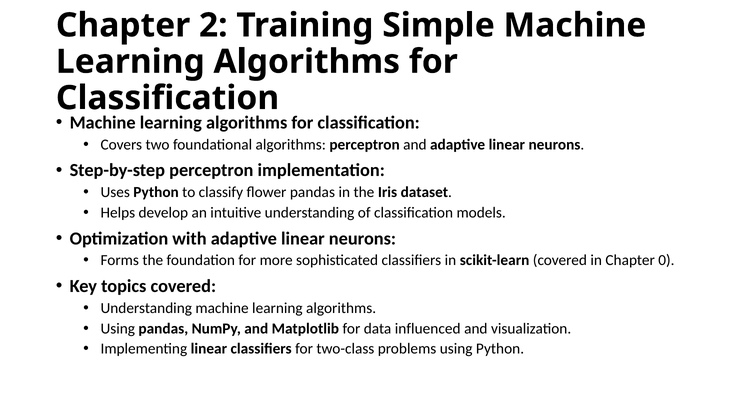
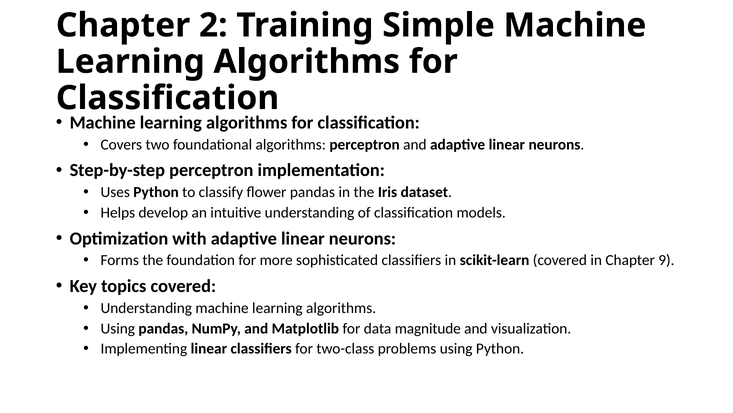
0: 0 -> 9
influenced: influenced -> magnitude
